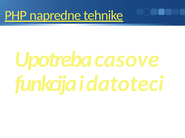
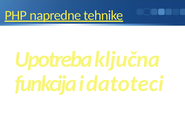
casove: casove -> ključna
